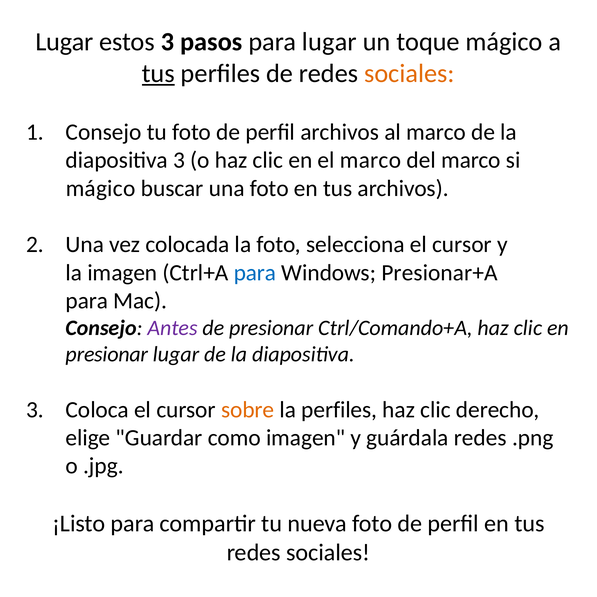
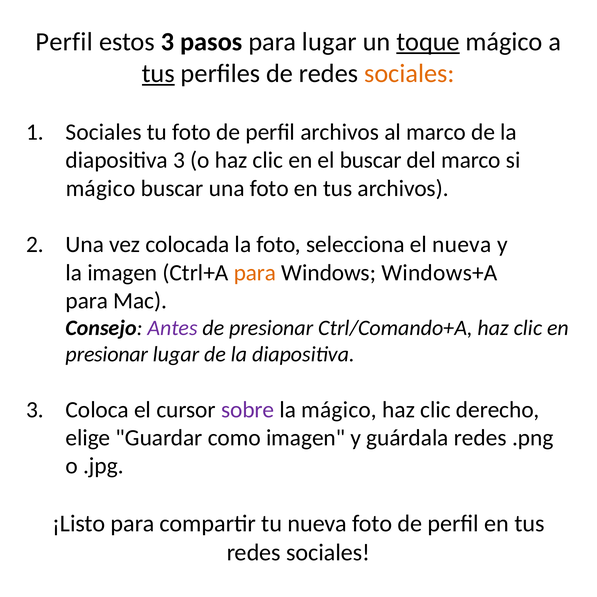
Lugar at (64, 42): Lugar -> Perfil
toque underline: none -> present
Consejo at (104, 132): Consejo -> Sociales
el marco: marco -> buscar
selecciona el cursor: cursor -> nueva
para at (255, 273) colour: blue -> orange
Presionar+A: Presionar+A -> Windows+A
sobre colour: orange -> purple
la perfiles: perfiles -> mágico
